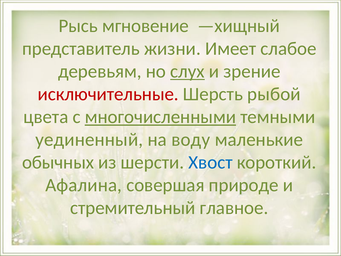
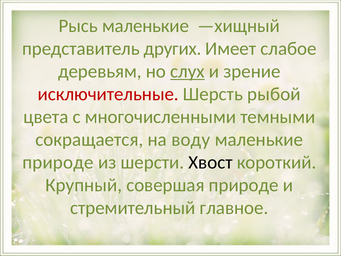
Рысь мгновение: мгновение -> маленькие
жизни: жизни -> других
многочисленными underline: present -> none
уединенный: уединенный -> сокращается
обычных at (58, 162): обычных -> природе
Хвост colour: blue -> black
Афалина: Афалина -> Крупный
